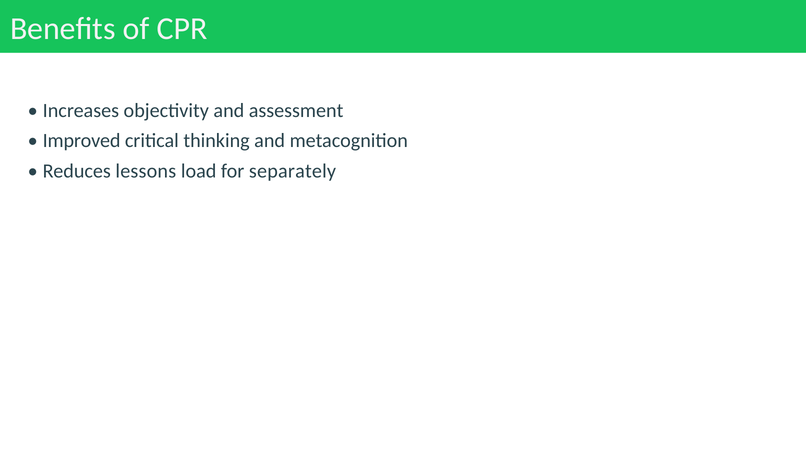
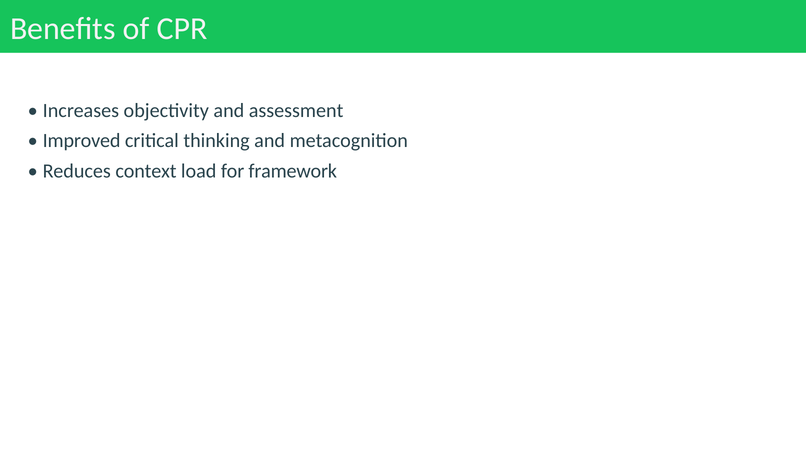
lessons: lessons -> context
separately: separately -> framework
